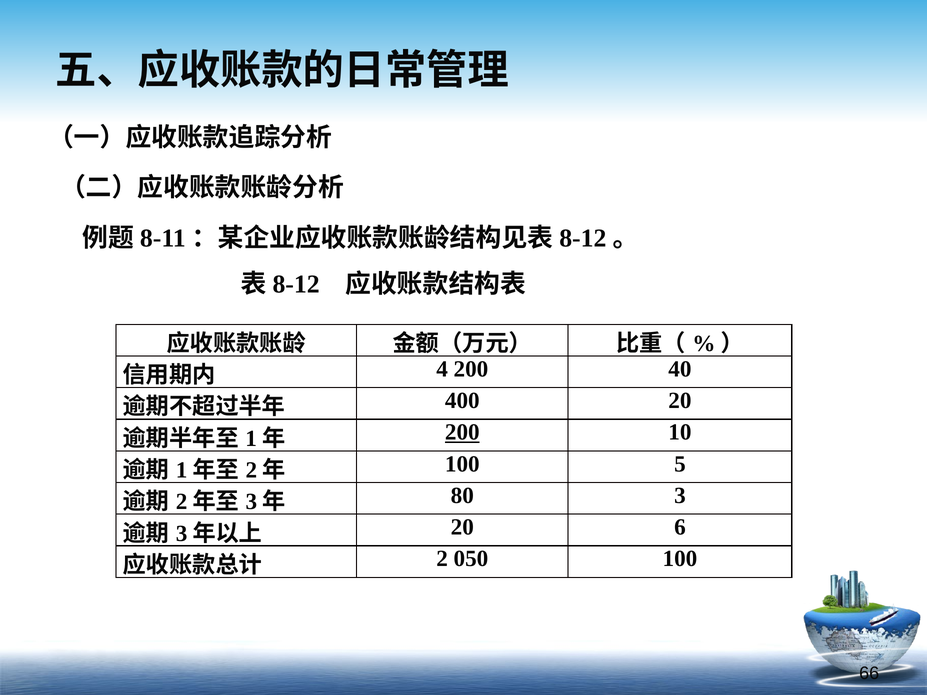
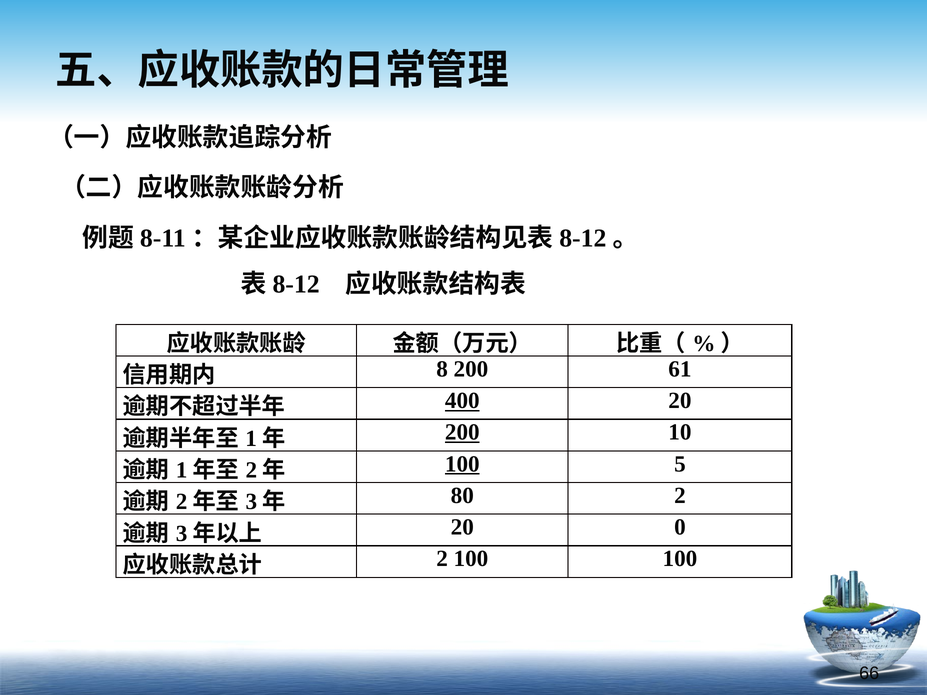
4: 4 -> 8
40: 40 -> 61
400 underline: none -> present
100 at (462, 464) underline: none -> present
80 3: 3 -> 2
6: 6 -> 0
2 050: 050 -> 100
